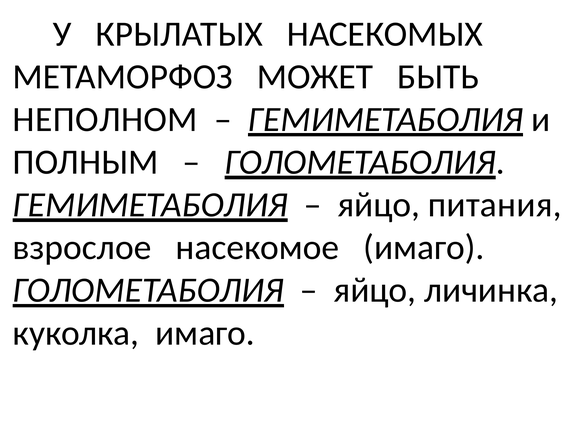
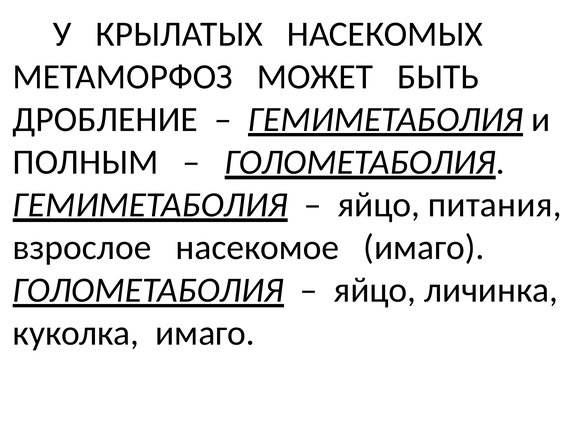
НЕПОЛНОМ: НЕПОЛНОМ -> ДРОБЛЕНИЕ
